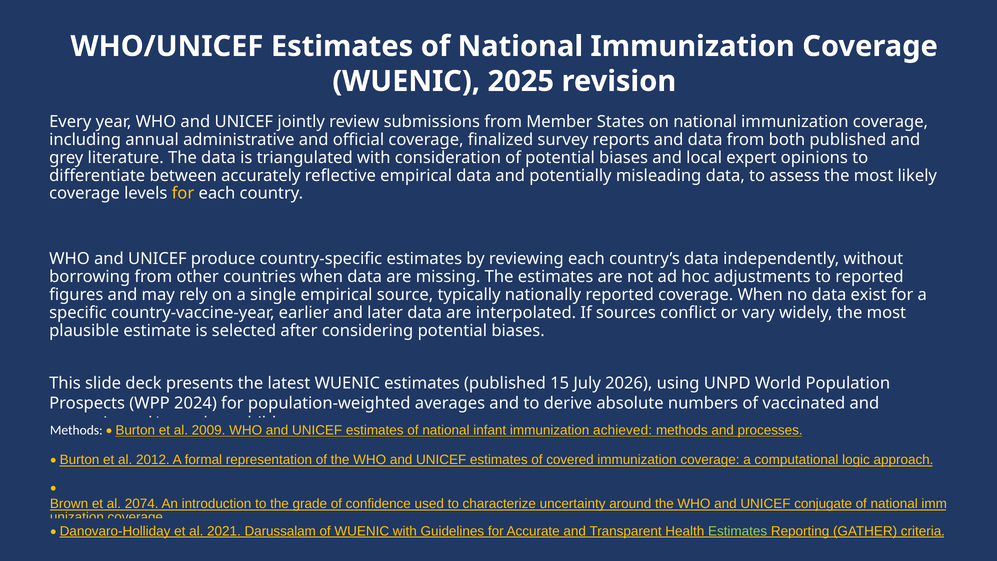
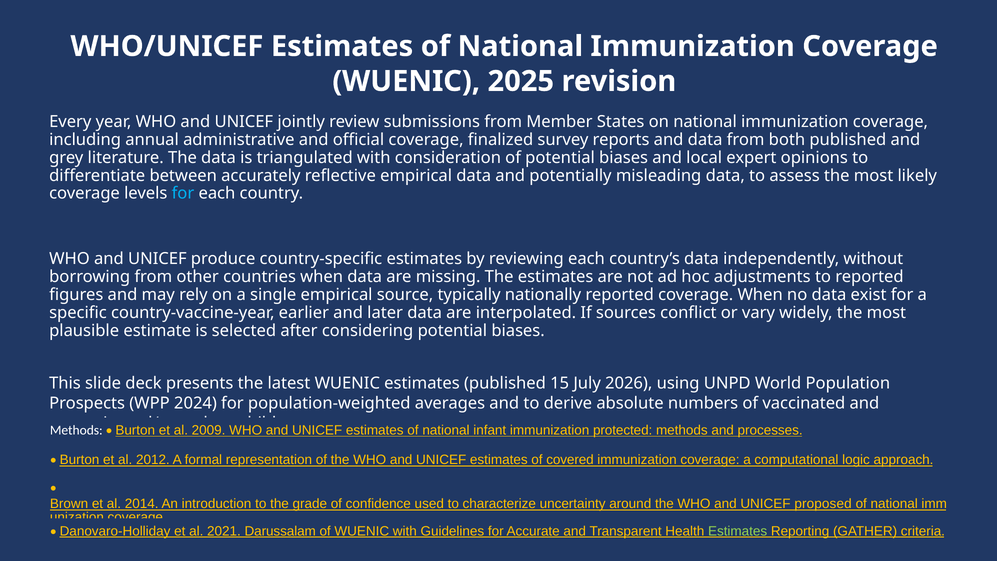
for at (183, 193) colour: yellow -> light blue
achieved: achieved -> protected
2074: 2074 -> 2014
conjugate: conjugate -> proposed
